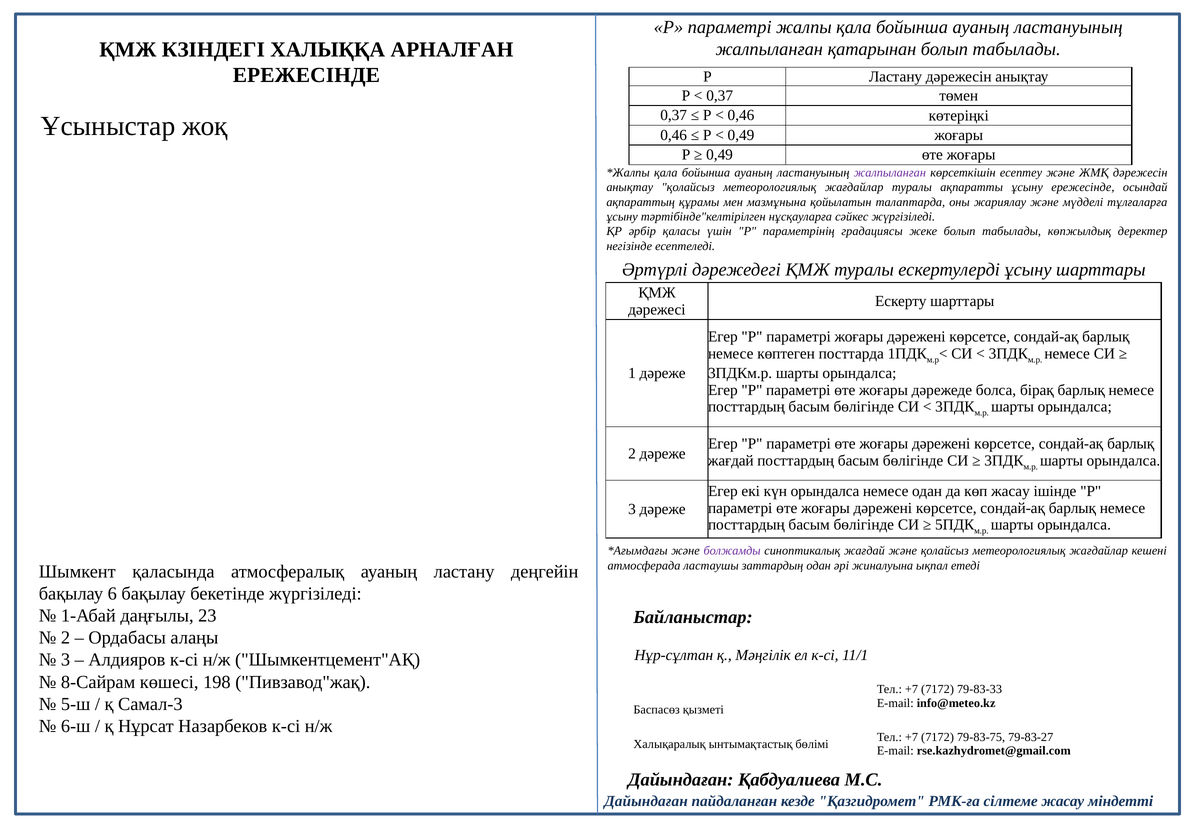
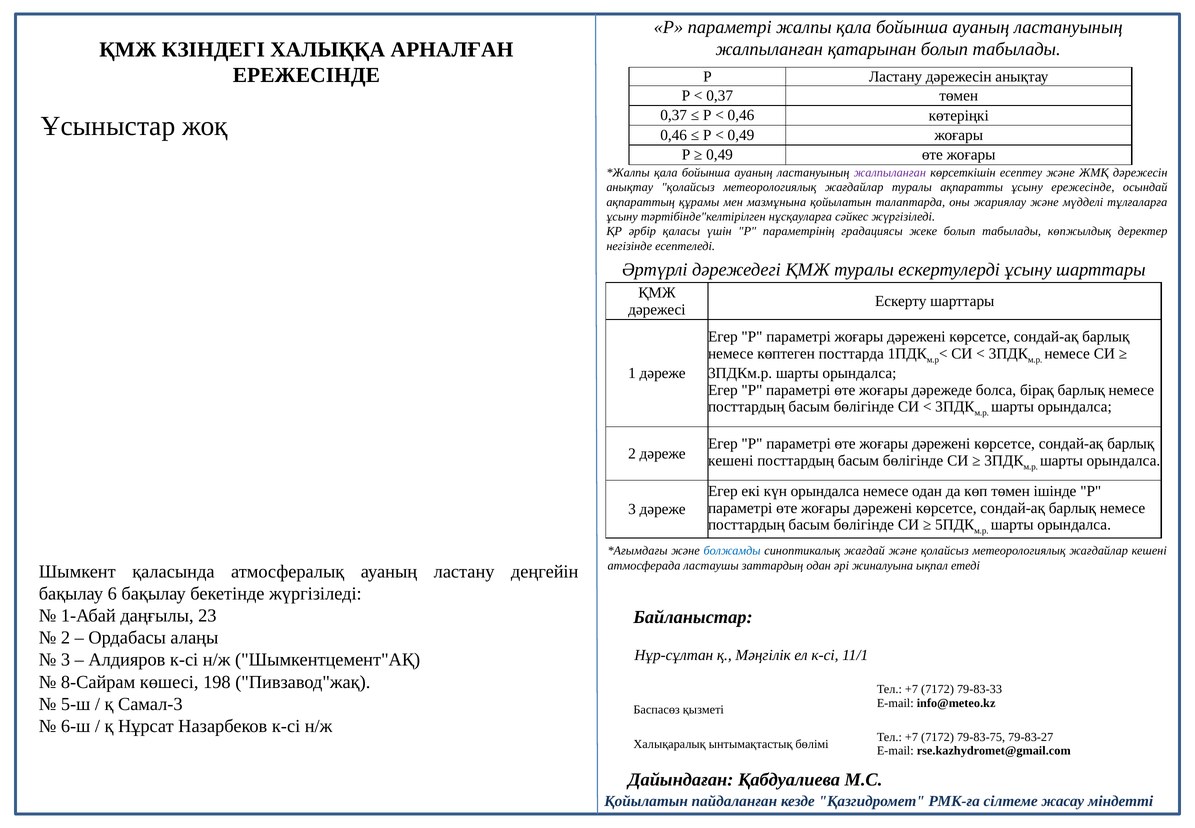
жағдай at (731, 460): жағдай -> кешені
көп жасау: жасау -> төмен
болжамды colour: purple -> blue
Дайындаған at (646, 801): Дайындаған -> Қойылатын
